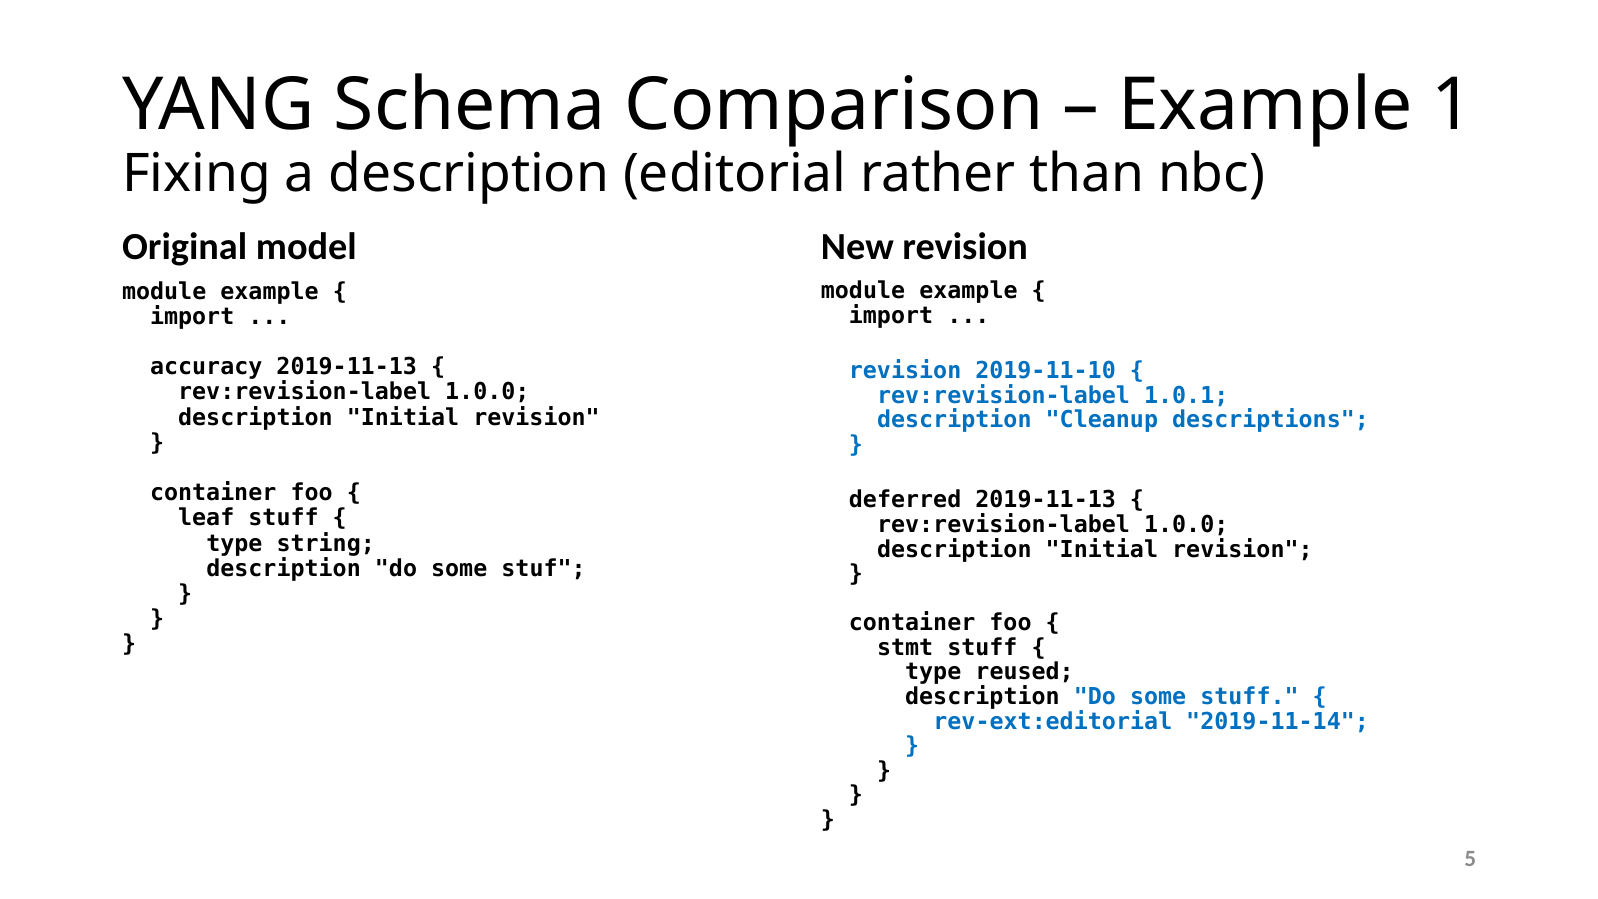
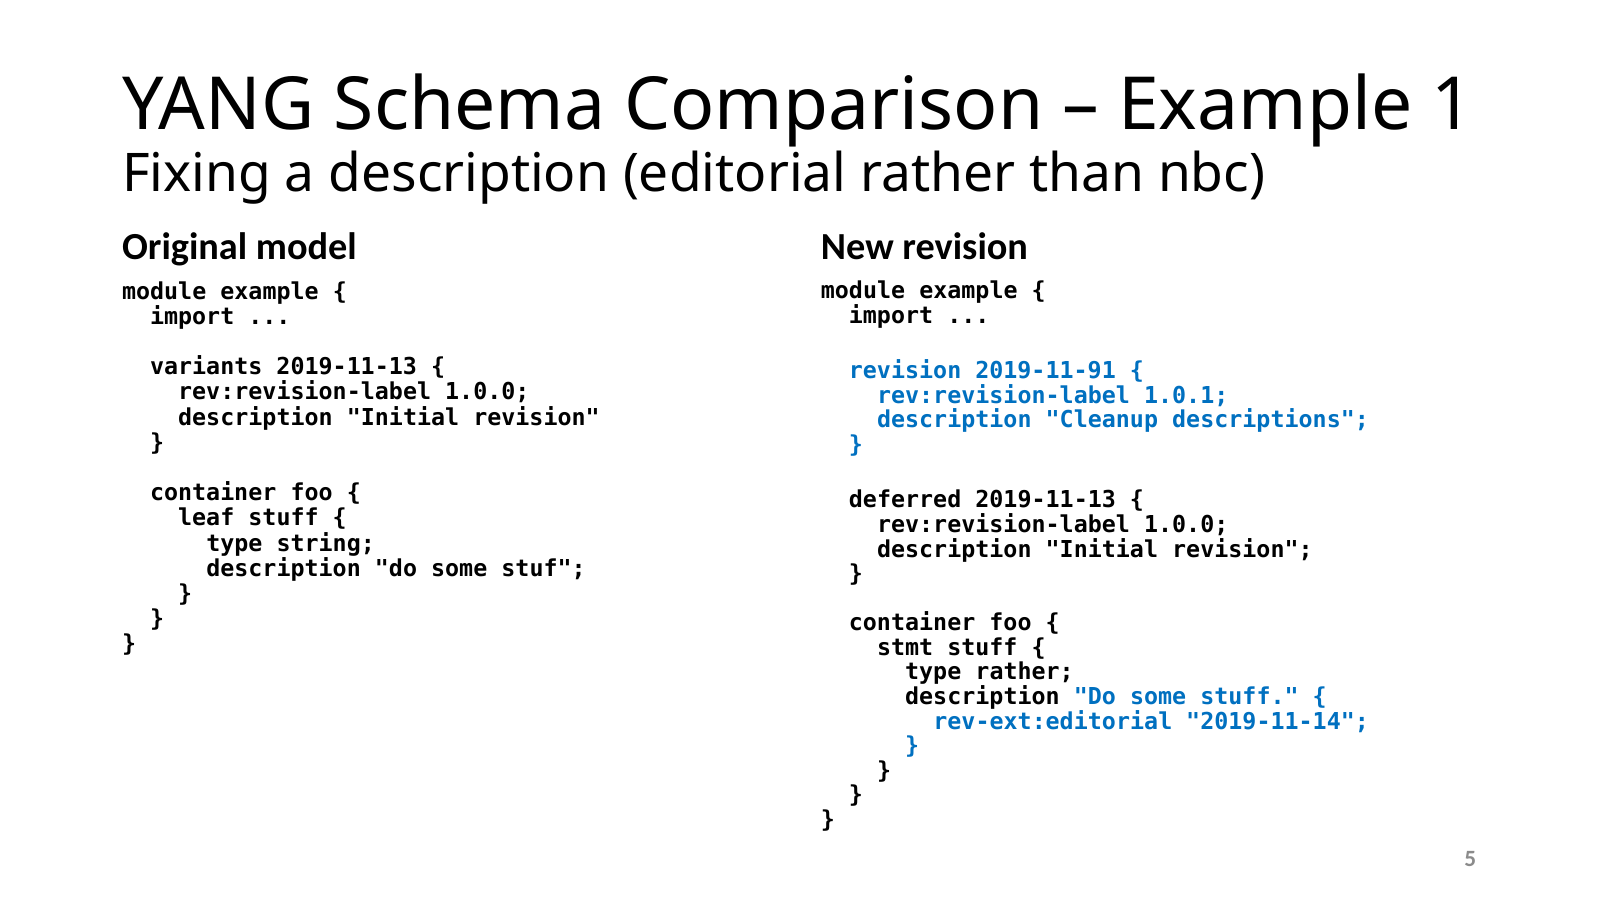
accuracy: accuracy -> variants
2019-11-10: 2019-11-10 -> 2019-11-91
type reused: reused -> rather
